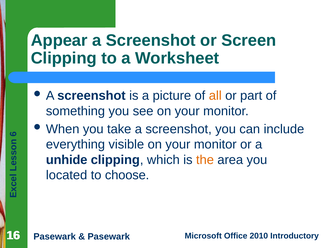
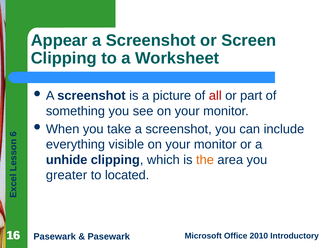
all colour: orange -> red
located: located -> greater
choose: choose -> located
